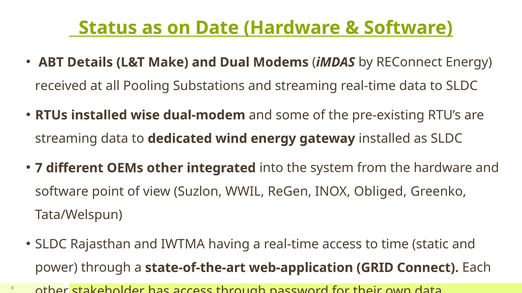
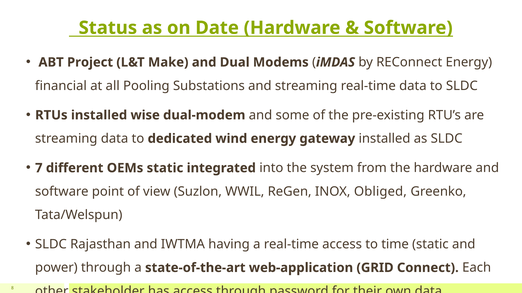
Details: Details -> Project
received: received -> financial
OEMs other: other -> static
